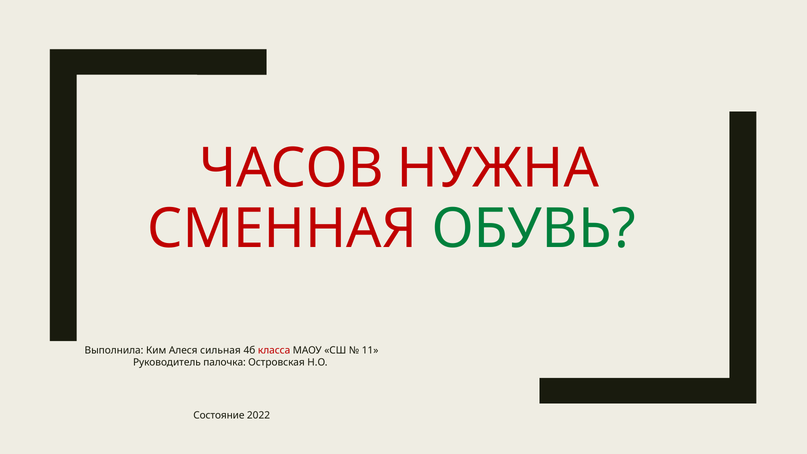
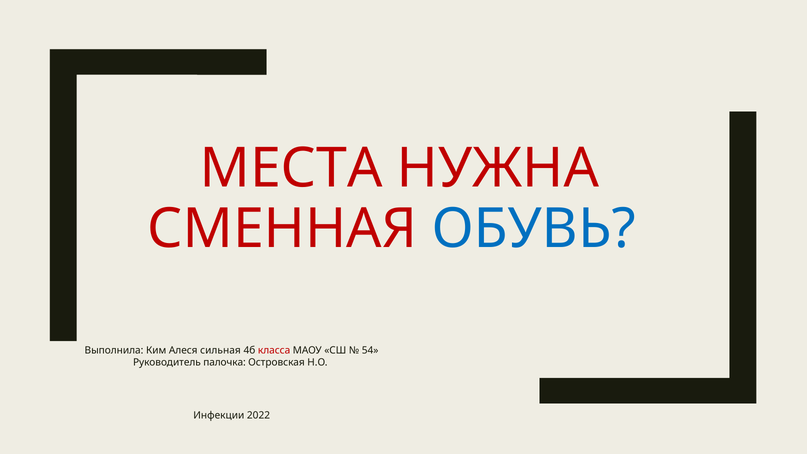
ЧАСОВ: ЧАСОВ -> МЕСТА
ОБУВЬ colour: green -> blue
11: 11 -> 54
Состояние: Состояние -> Инфекции
